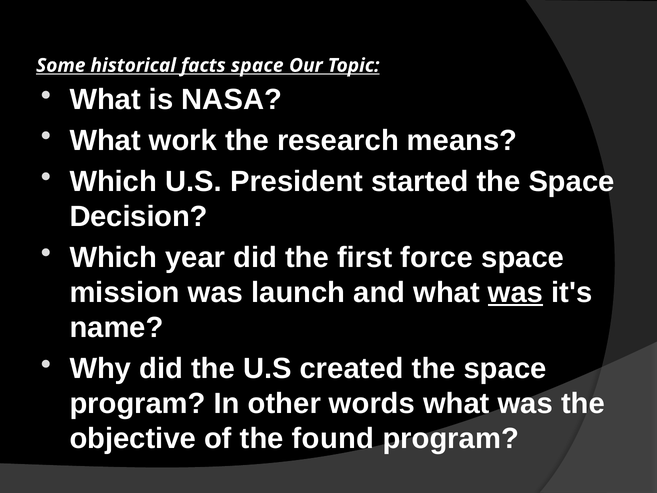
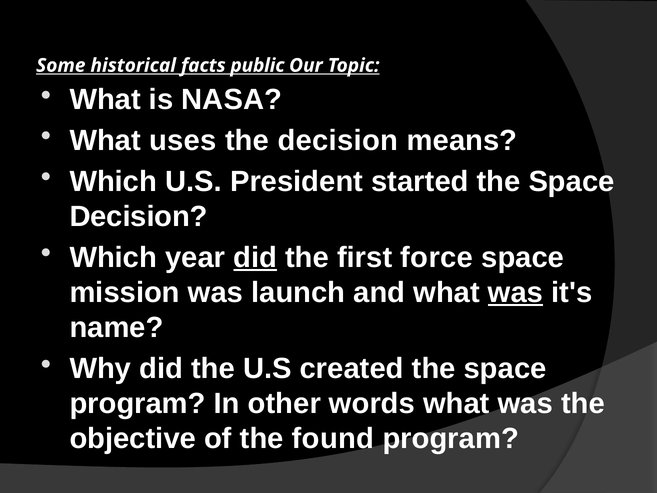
facts space: space -> public
work: work -> uses
the research: research -> decision
did at (255, 257) underline: none -> present
